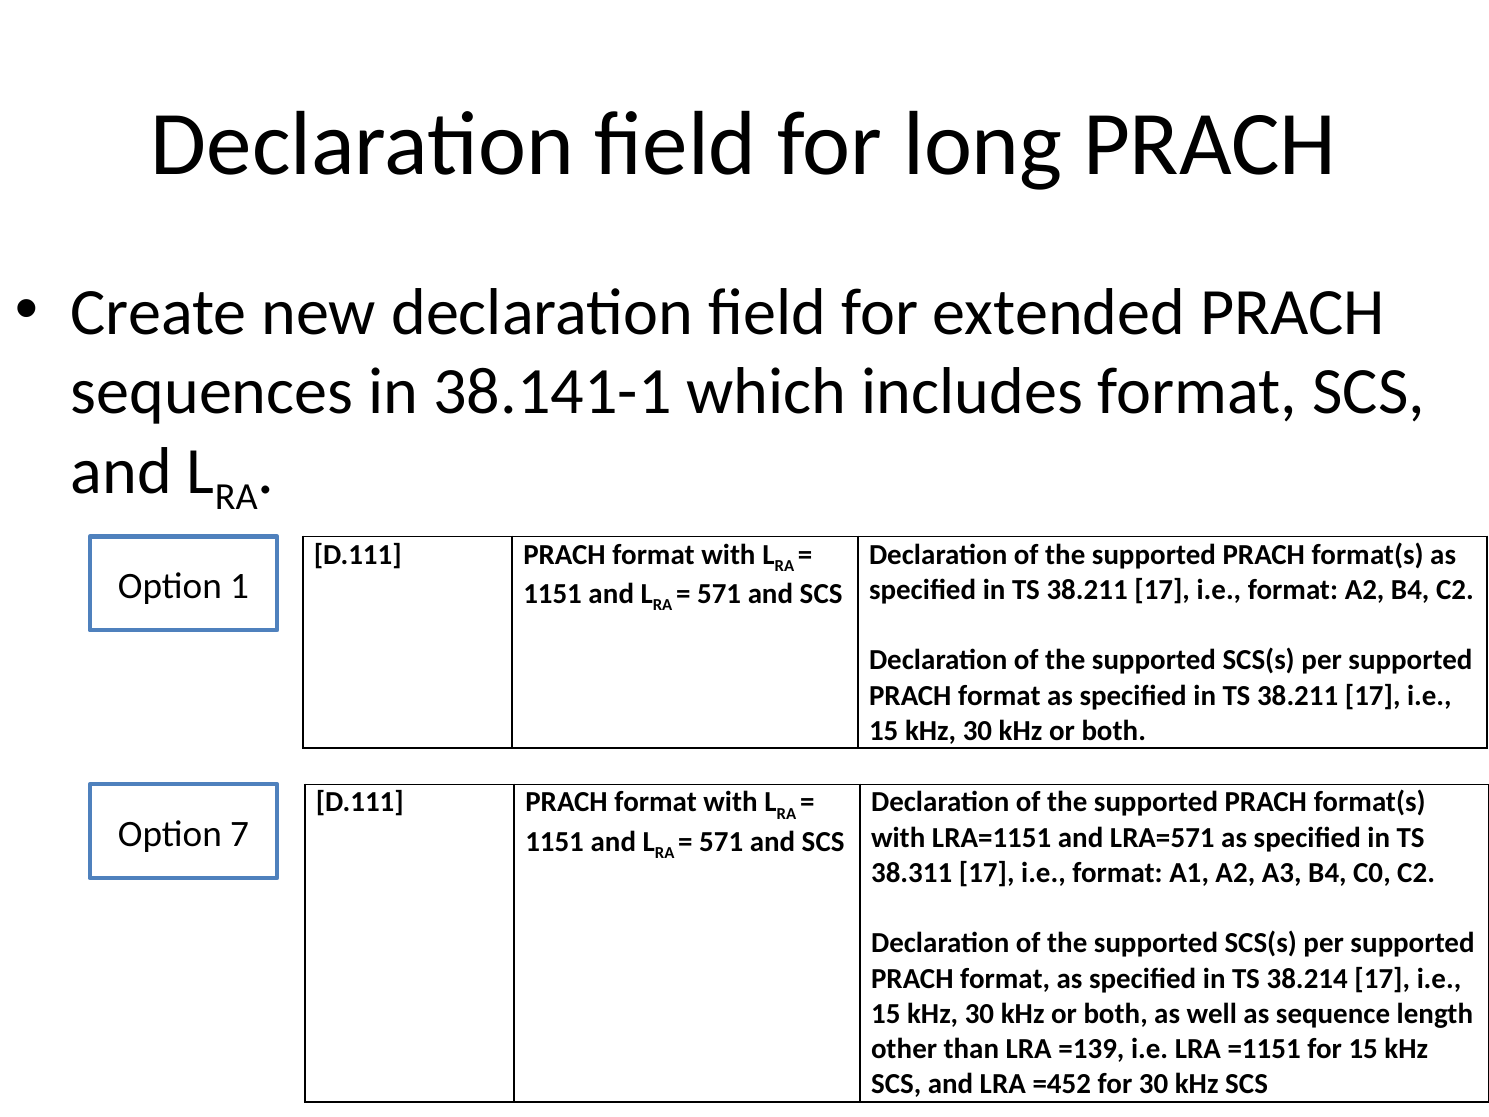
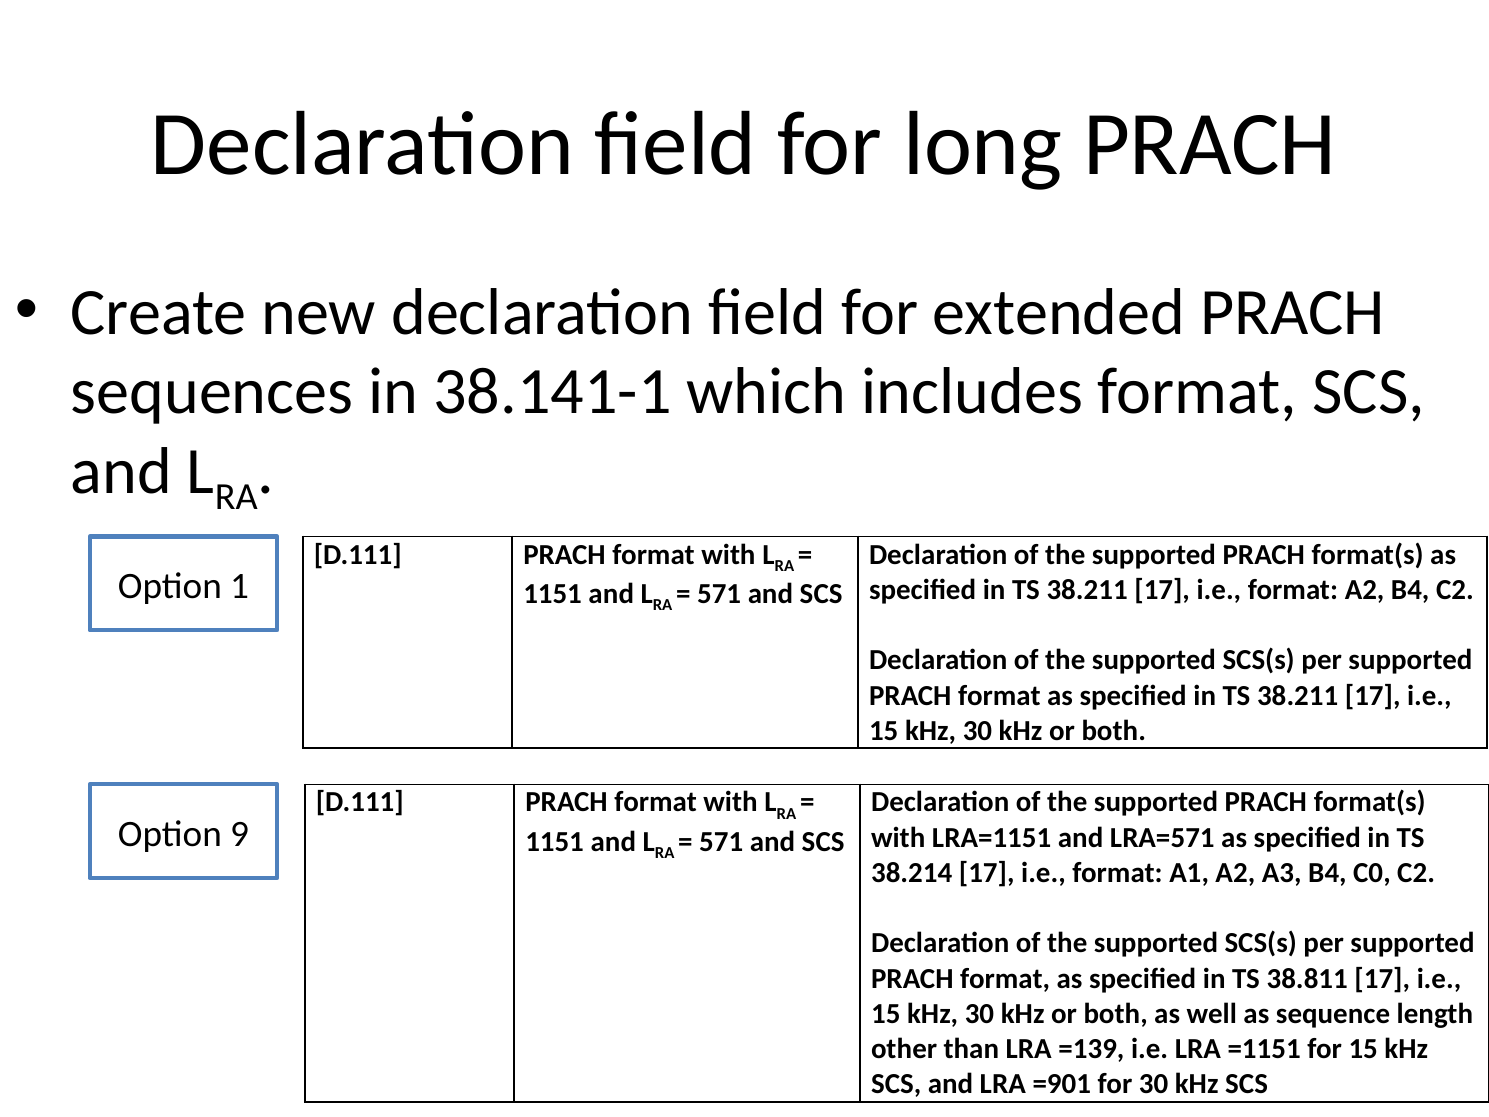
7: 7 -> 9
38.311: 38.311 -> 38.214
38.214: 38.214 -> 38.811
=452: =452 -> =901
